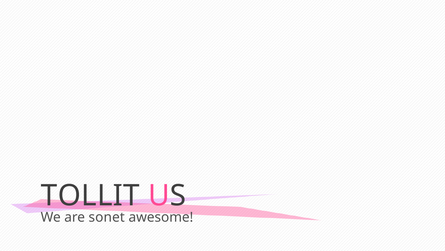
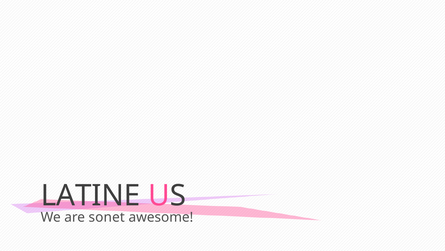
TOLLIT: TOLLIT -> LATINE
